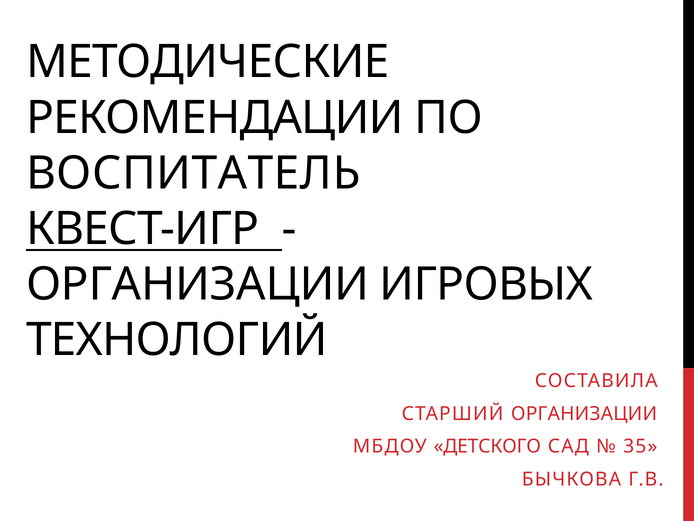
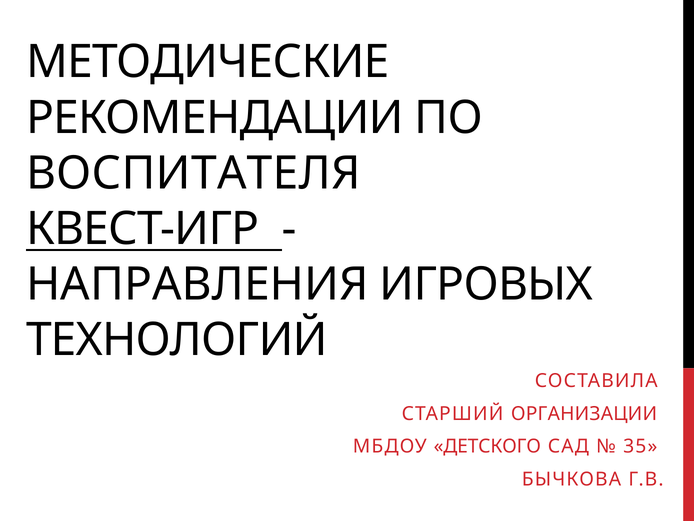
ВОСПИТАТЕЛЬ: ВОСПИТАТЕЛЬ -> ВОСПИТАТЕЛЯ
ОРГАНИЗАЦИИ at (198, 284): ОРГАНИЗАЦИИ -> НАПРАВЛЕНИЯ
